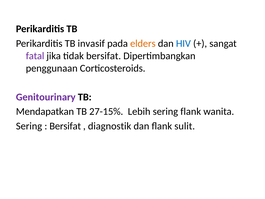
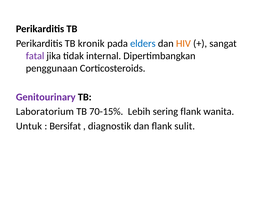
invasif: invasif -> kronik
elders colour: orange -> blue
HIV colour: blue -> orange
tidak bersifat: bersifat -> internal
Mendapatkan: Mendapatkan -> Laboratorium
27-15%: 27-15% -> 70-15%
Sering at (29, 126): Sering -> Untuk
